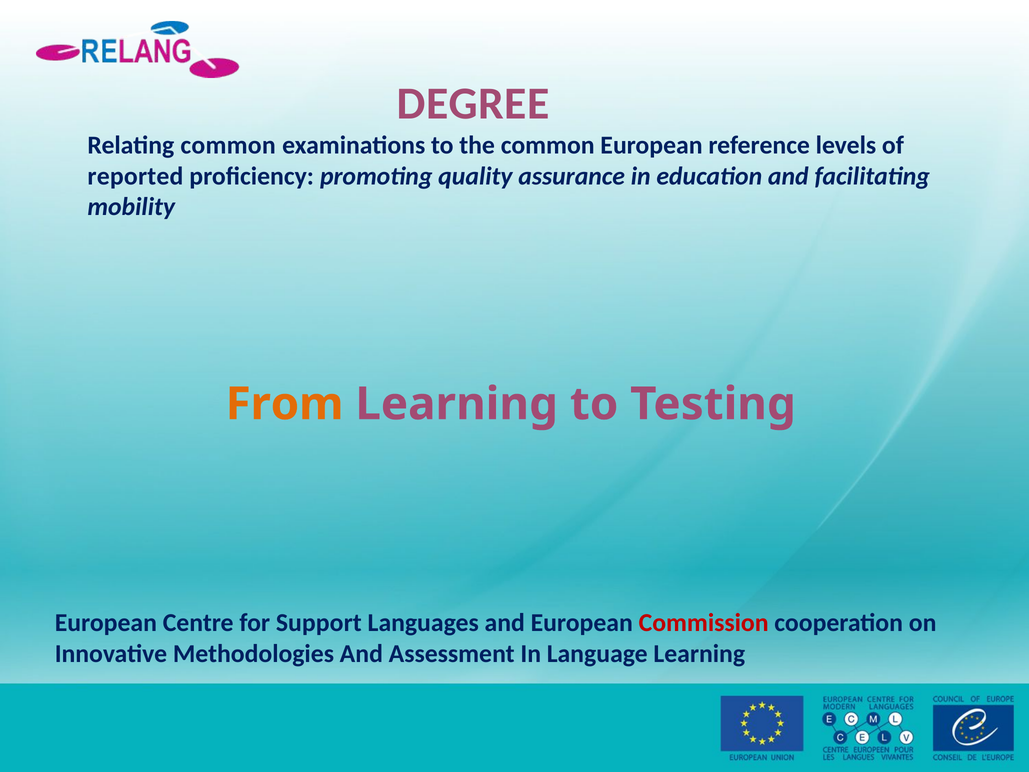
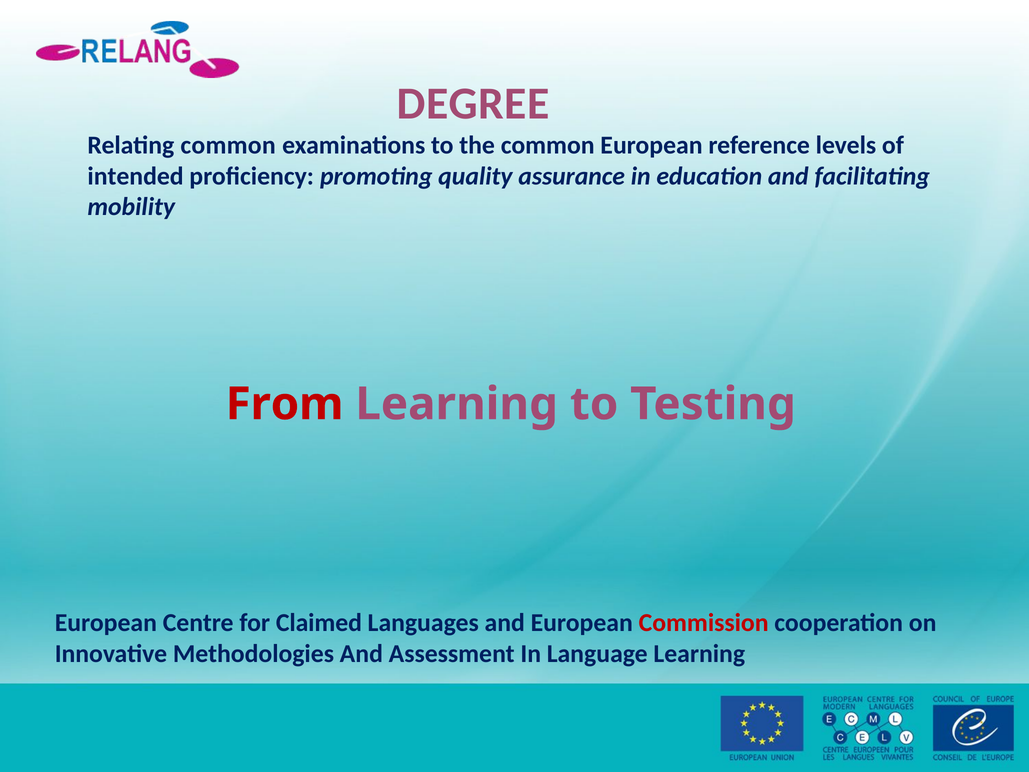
reported: reported -> intended
From colour: orange -> red
Support: Support -> Claimed
